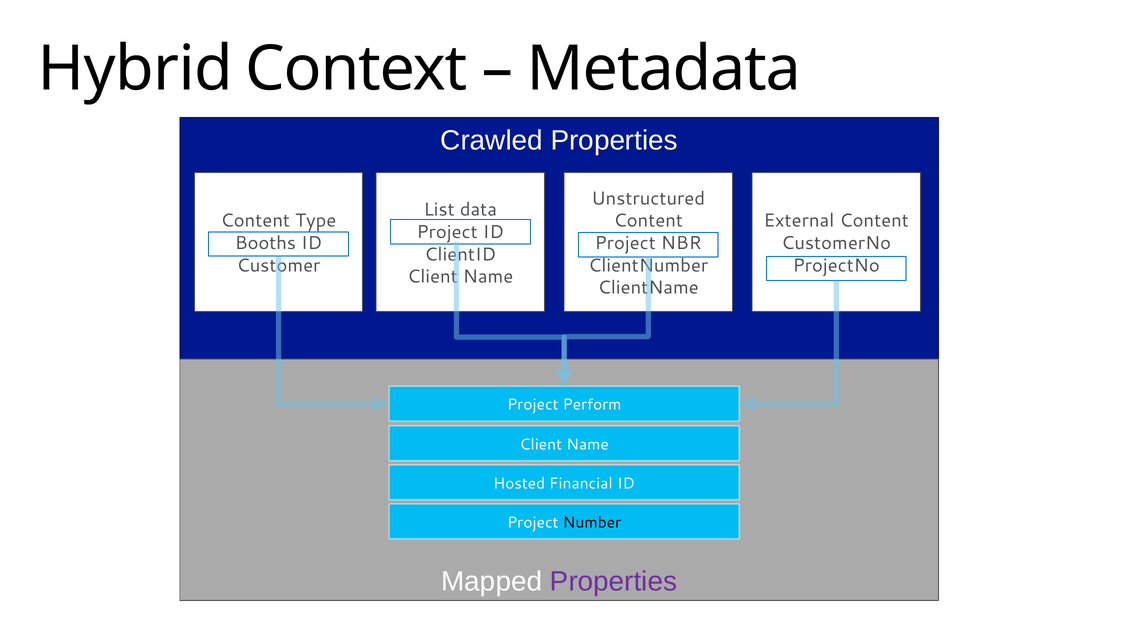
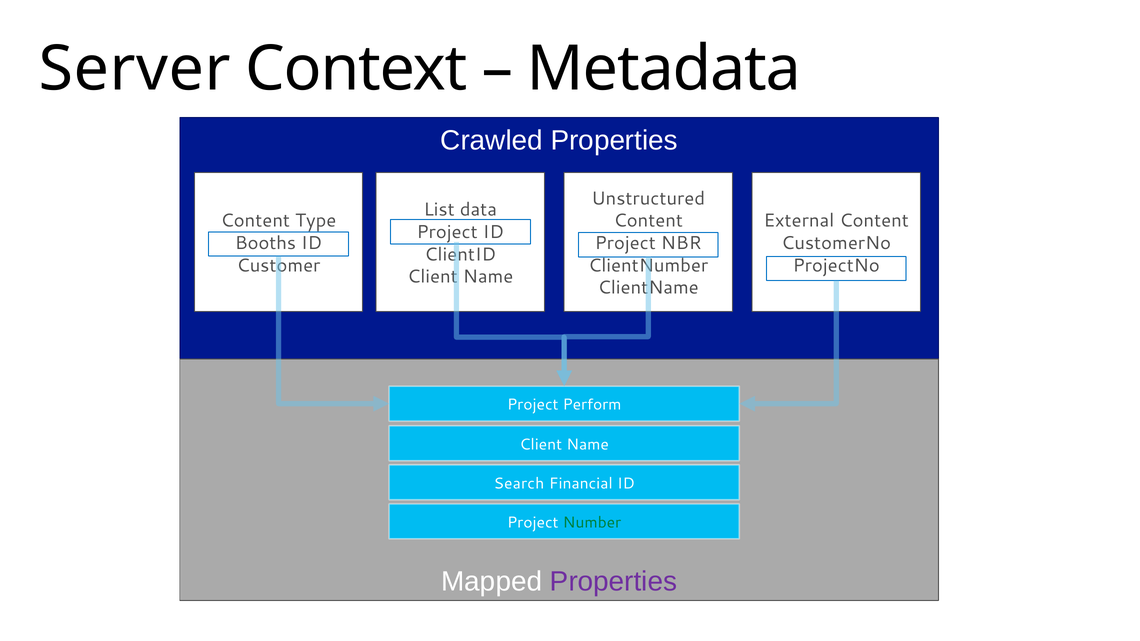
Hybrid: Hybrid -> Server
Hosted: Hosted -> Search
Number colour: black -> green
